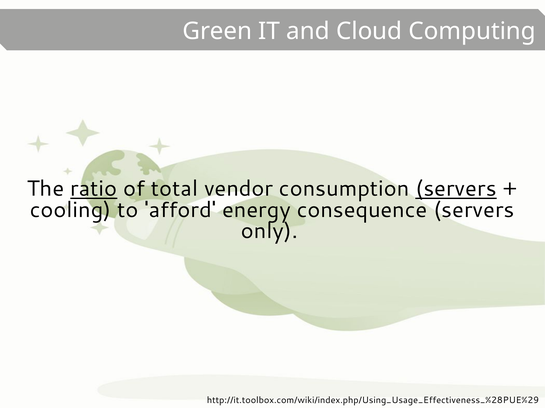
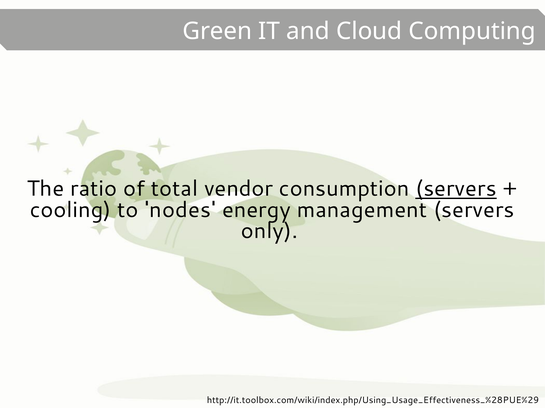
ratio underline: present -> none
afford: afford -> nodes
consequence: consequence -> management
